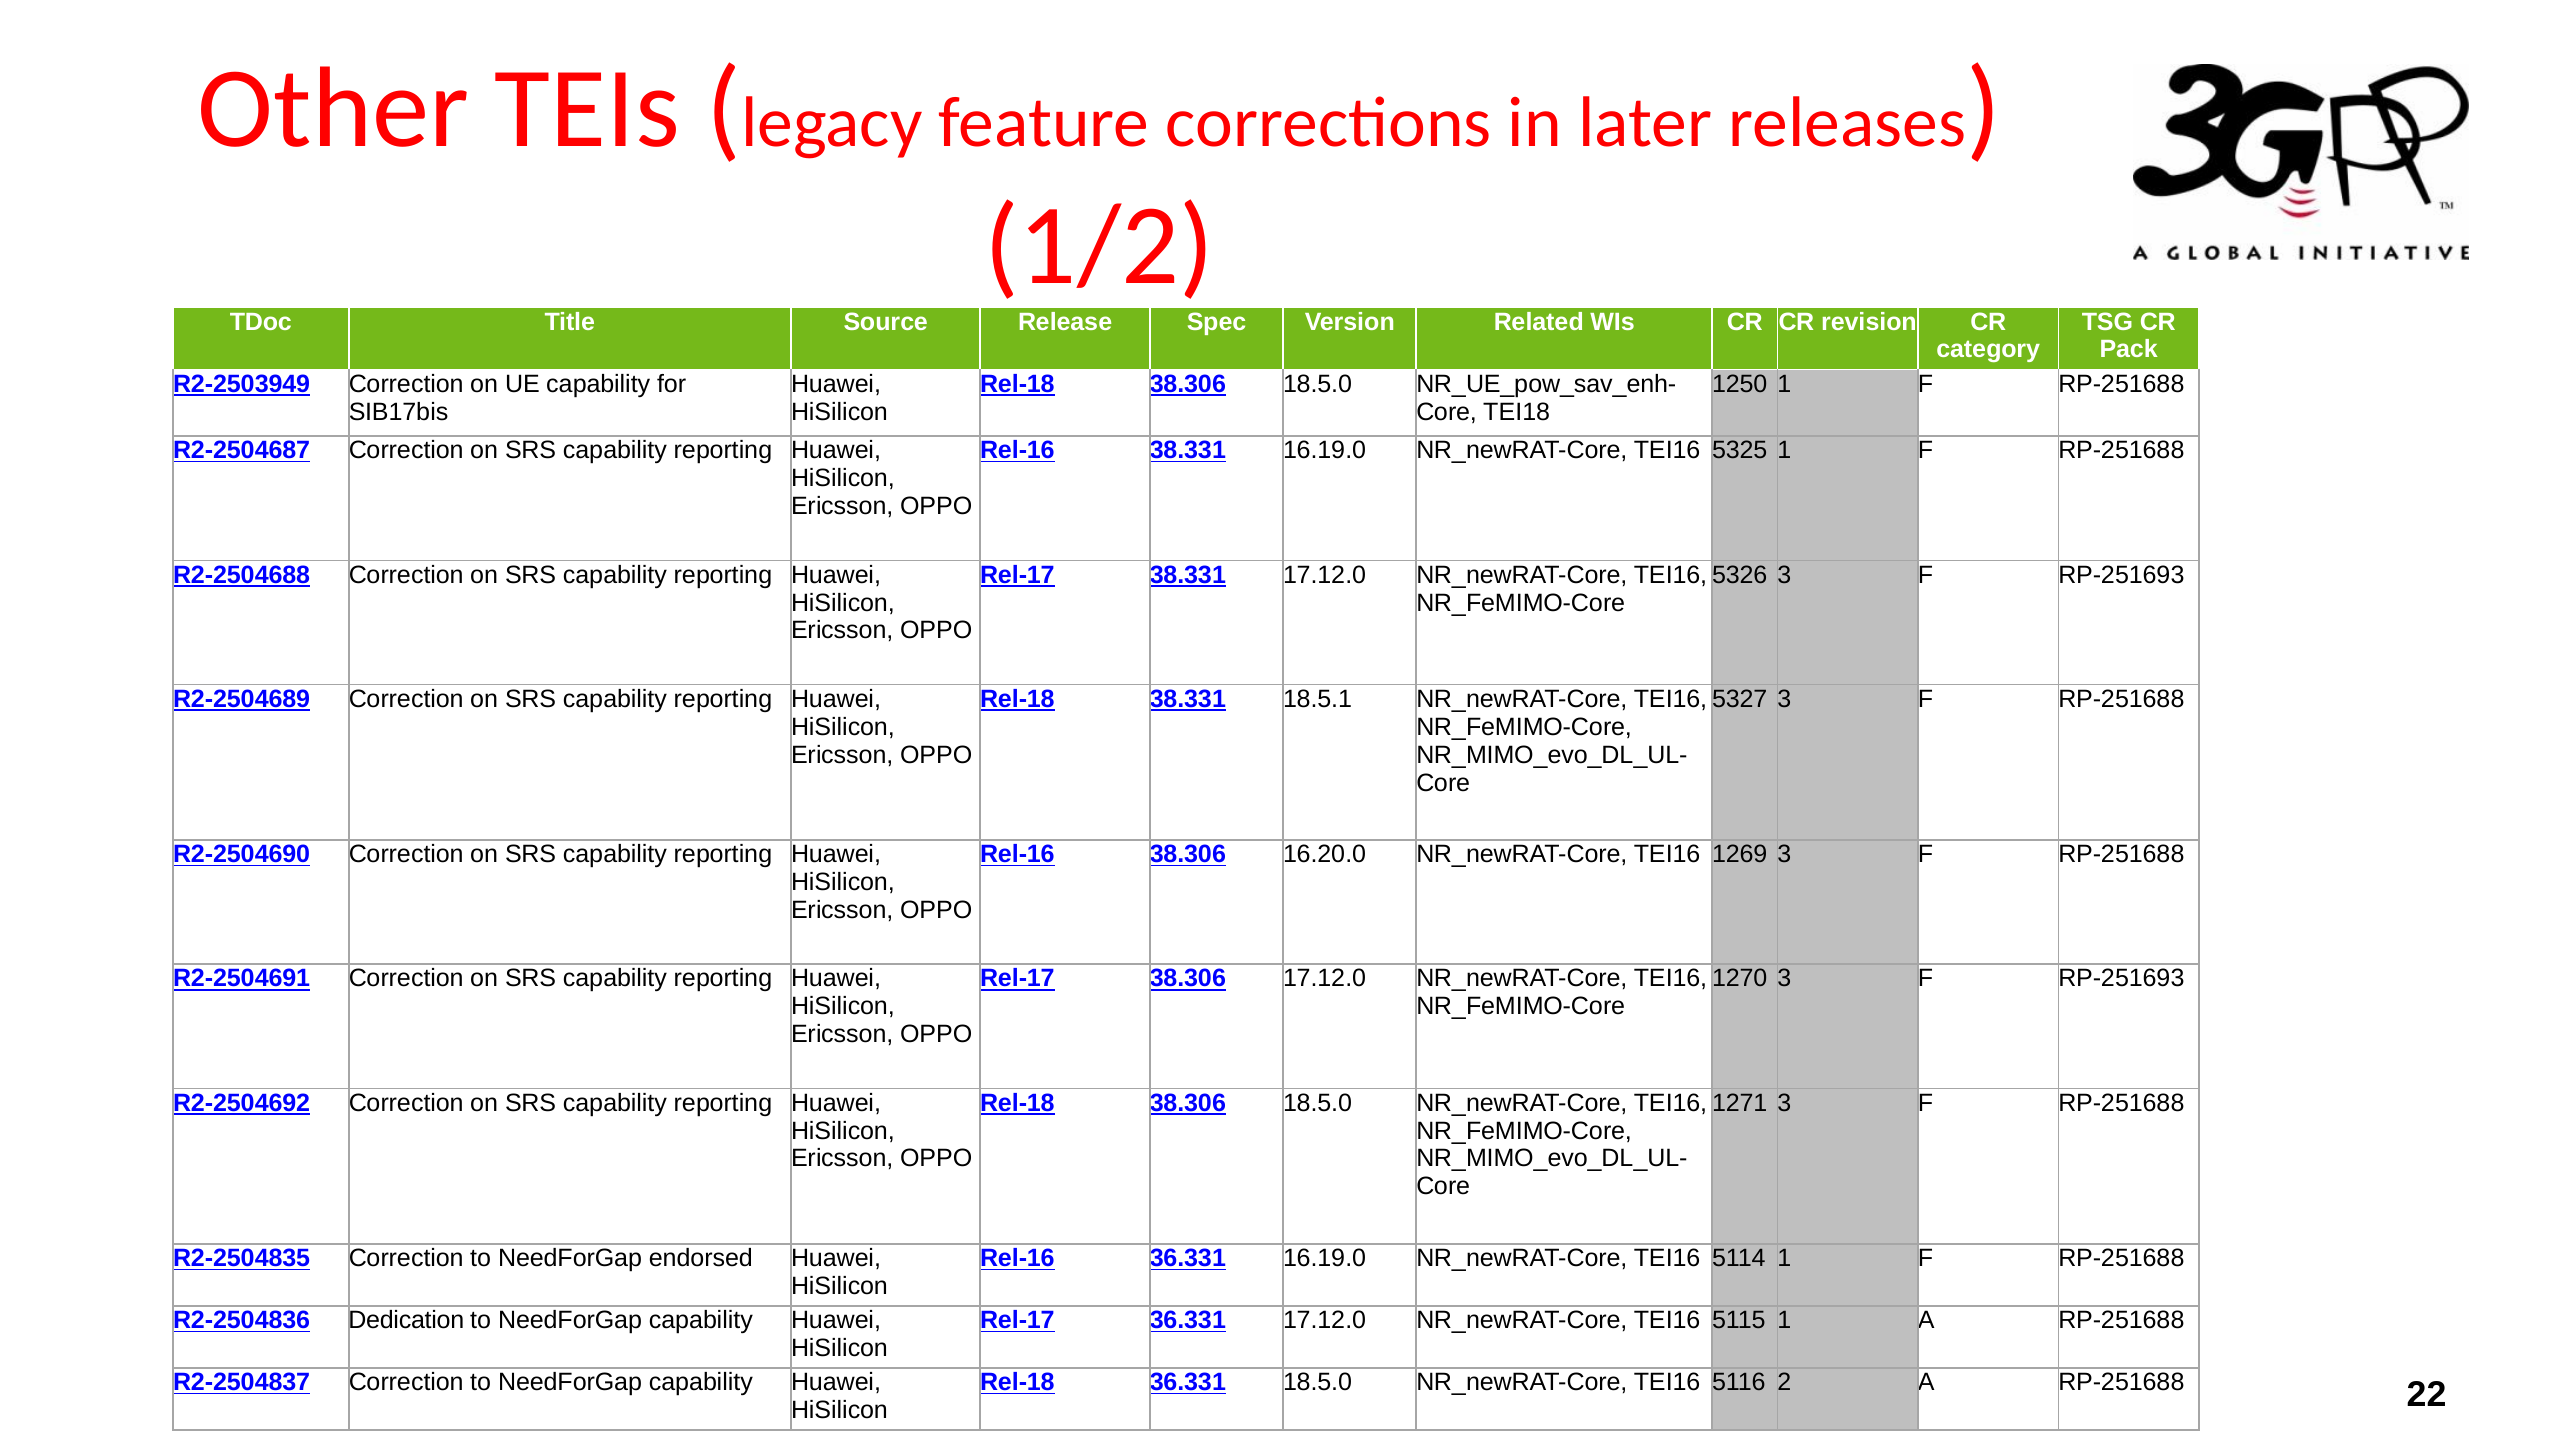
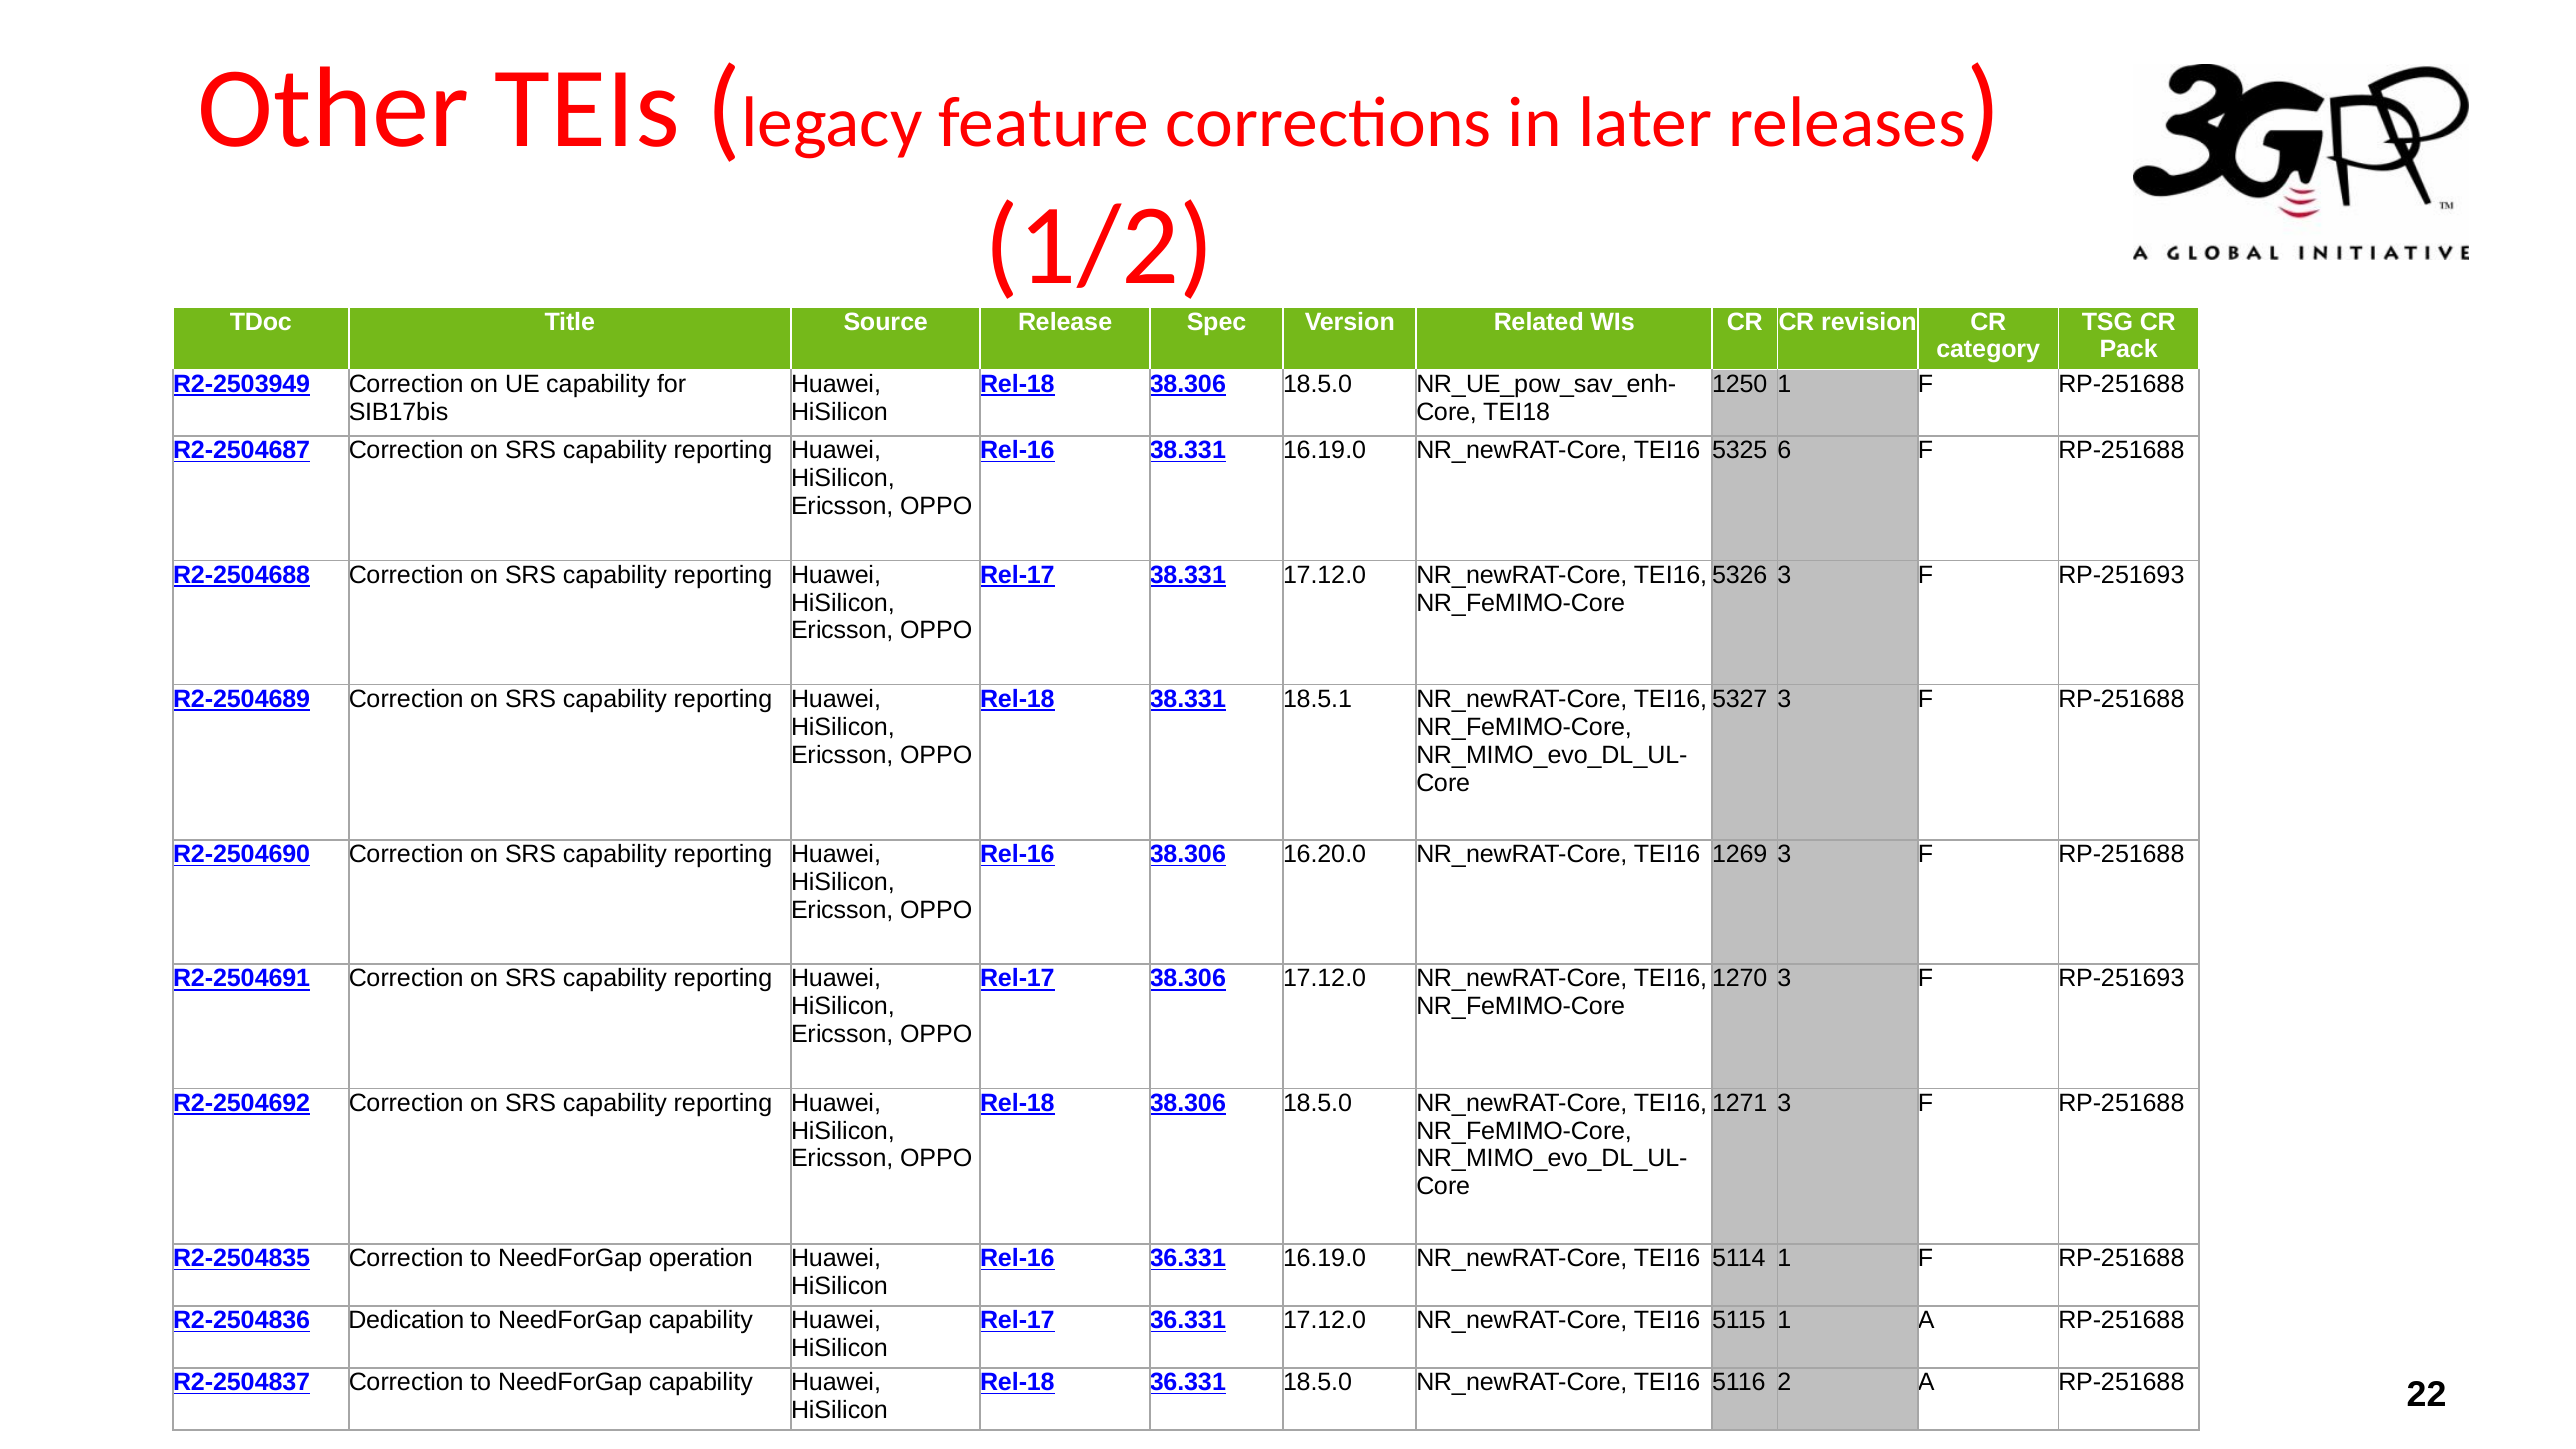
5325 1: 1 -> 6
endorsed: endorsed -> operation
